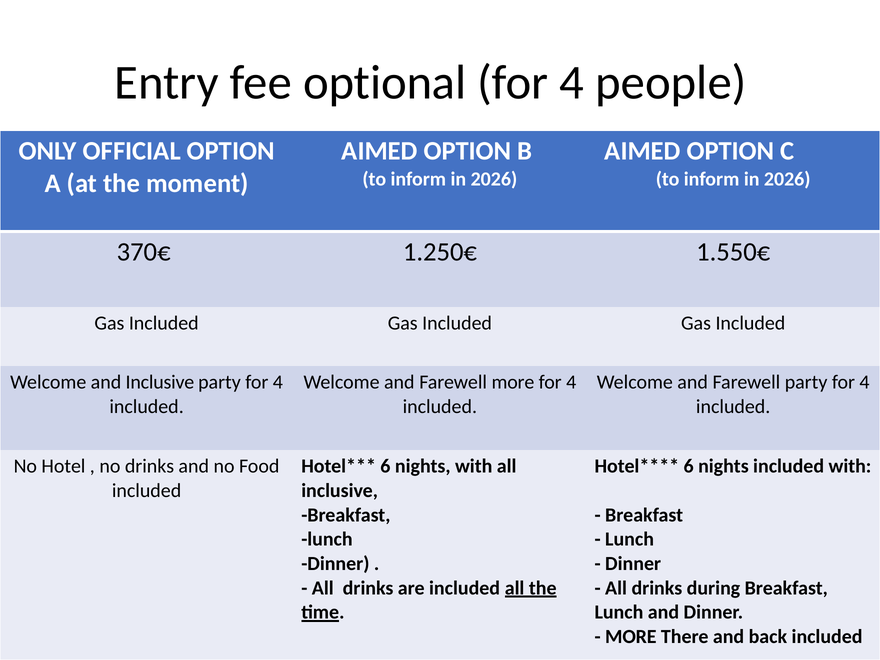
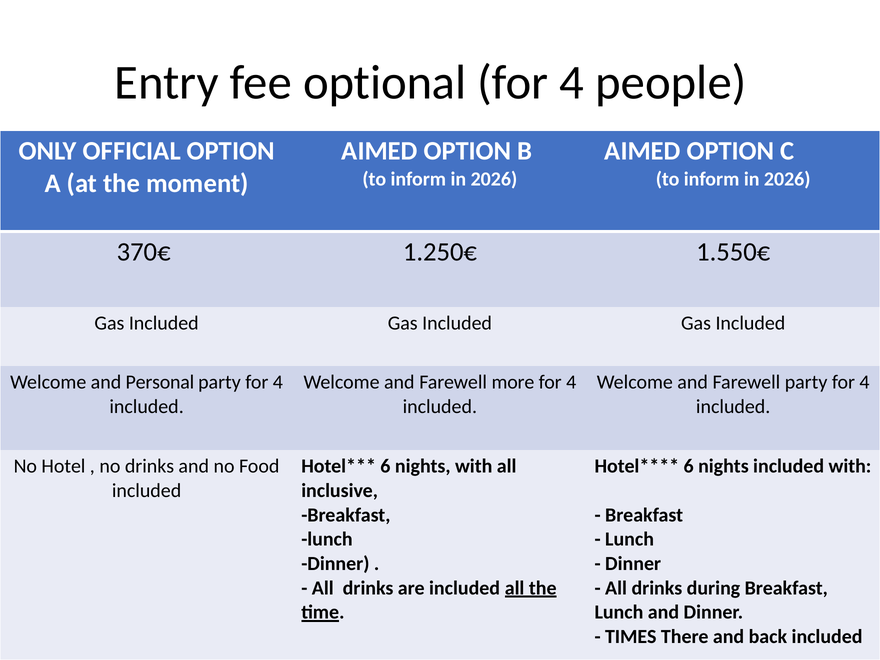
and Inclusive: Inclusive -> Personal
MORE at (631, 637): MORE -> TIMES
